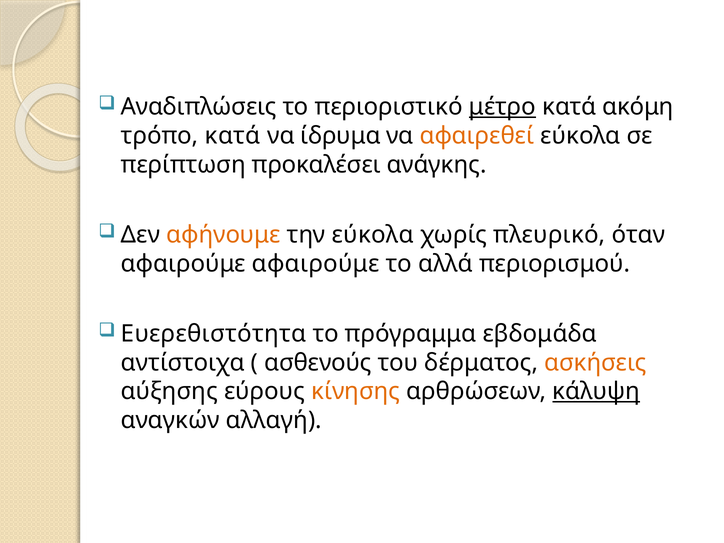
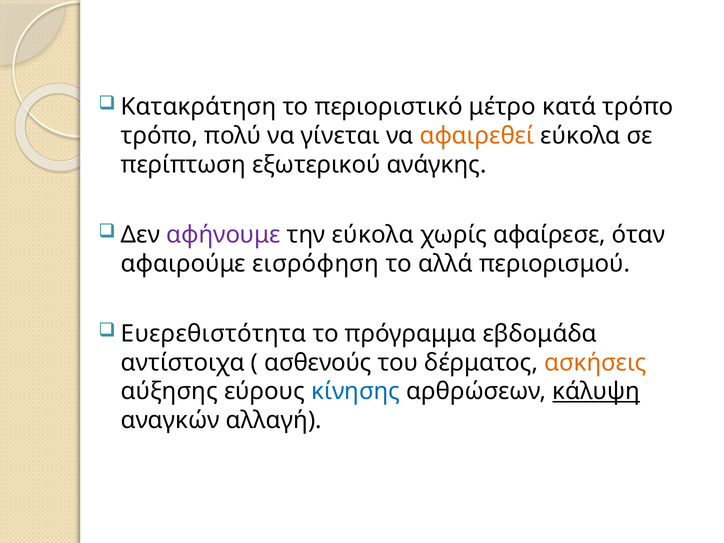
Αναδιπλώσεις: Αναδιπλώσεις -> Κατακράτηση
μέτρο underline: present -> none
κατά ακόμη: ακόμη -> τρόπο
τρόπο κατά: κατά -> πολύ
ίδρυμα: ίδρυμα -> γίνεται
προκαλέσει: προκαλέσει -> εξωτερικού
αφήνουμε colour: orange -> purple
πλευρικό: πλευρικό -> αφαίρεσε
αφαιρούμε αφαιρούμε: αφαιρούμε -> εισρόφηση
κίνησης colour: orange -> blue
